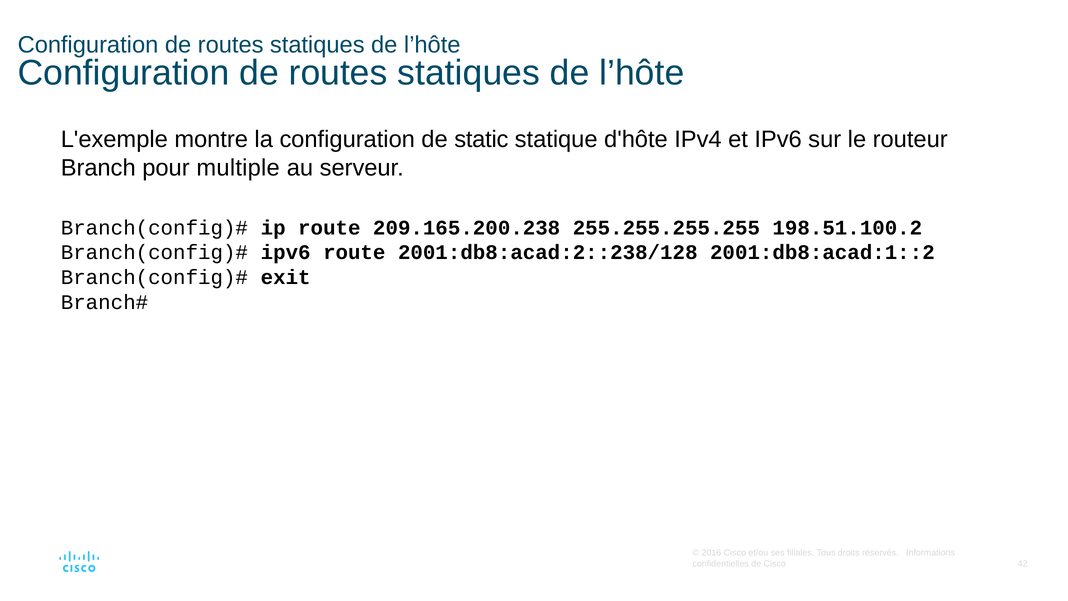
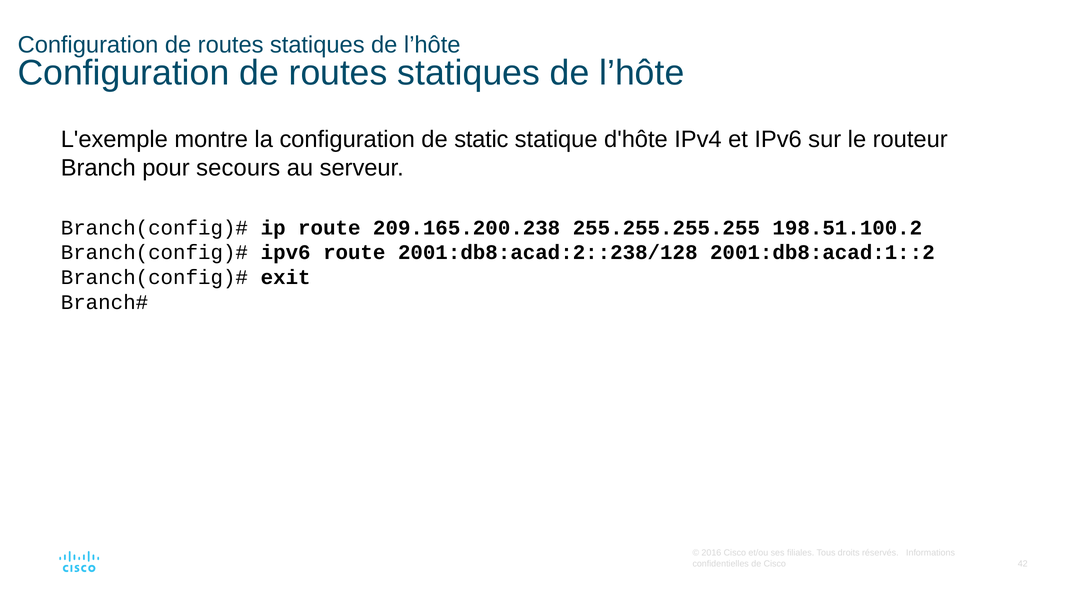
multiple: multiple -> secours
